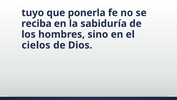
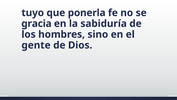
reciba: reciba -> gracia
cielos: cielos -> gente
